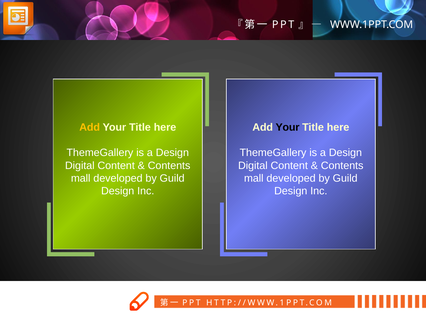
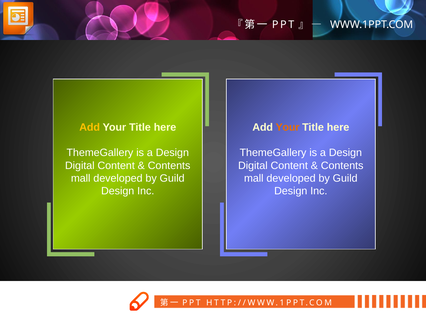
Your at (288, 127) colour: black -> orange
